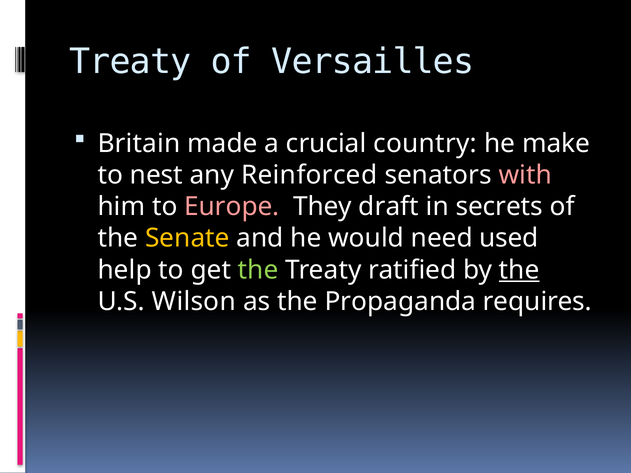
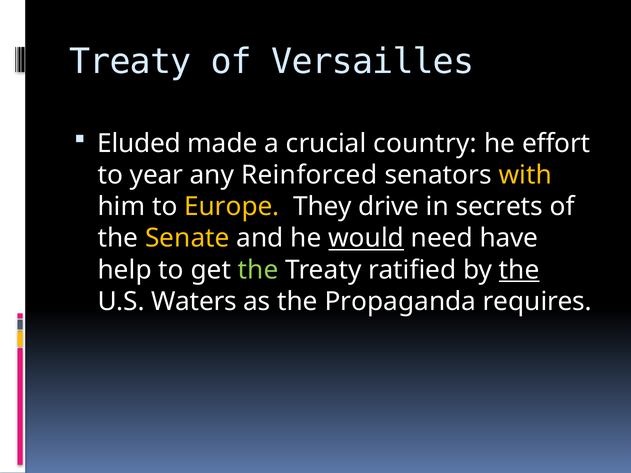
Britain: Britain -> Eluded
make: make -> effort
nest: nest -> year
with colour: pink -> yellow
Europe colour: pink -> yellow
draft: draft -> drive
would underline: none -> present
used: used -> have
Wilson: Wilson -> Waters
